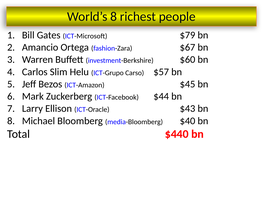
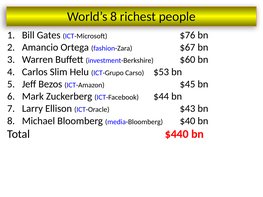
$79: $79 -> $76
$57: $57 -> $53
